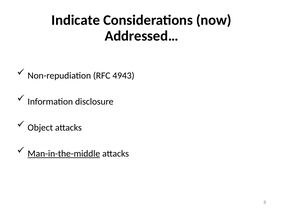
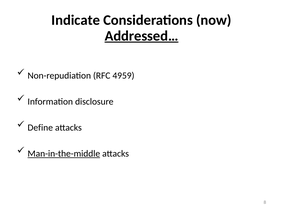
Addressed… underline: none -> present
4943: 4943 -> 4959
Object: Object -> Define
